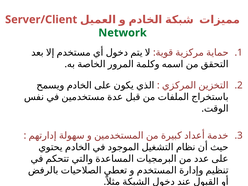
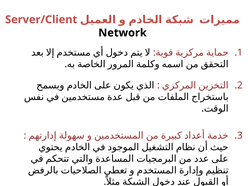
Network colour: green -> black
